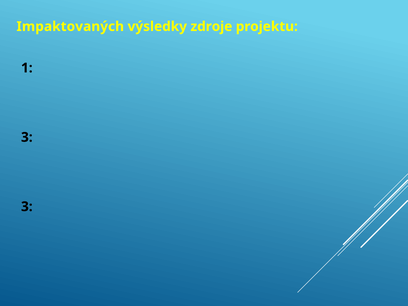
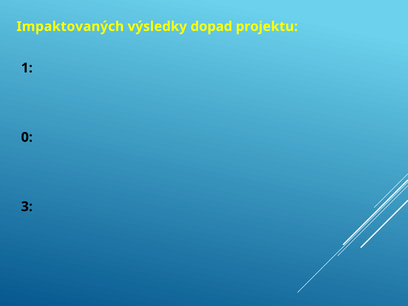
zdroje: zdroje -> dopad
3 at (27, 137): 3 -> 0
